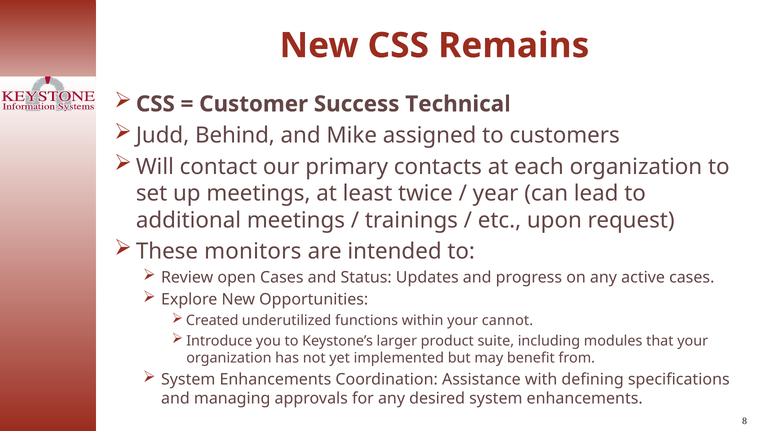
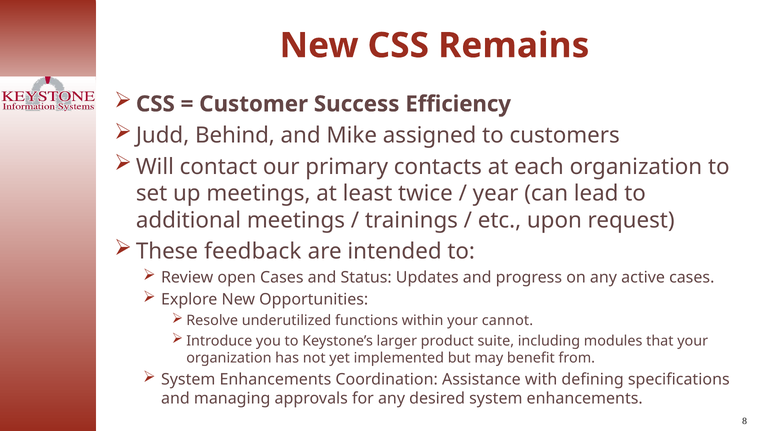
Technical: Technical -> Efficiency
monitors: monitors -> feedback
Created: Created -> Resolve
